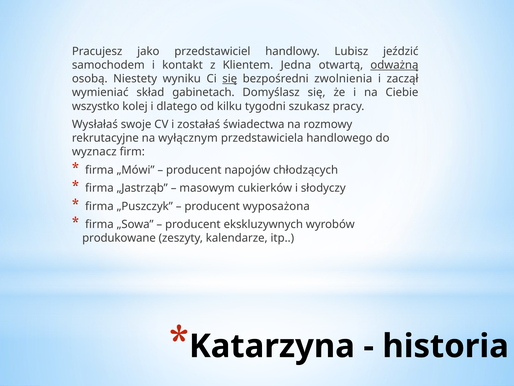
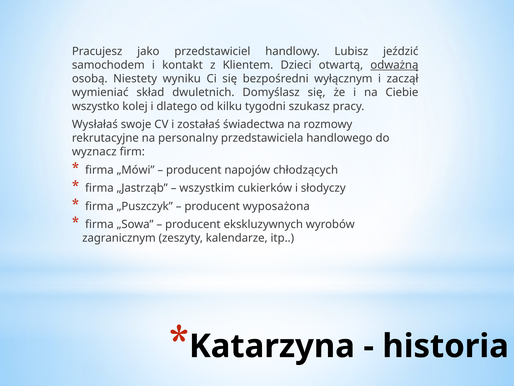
Jedna: Jedna -> Dzieci
się at (230, 79) underline: present -> none
zwolnienia: zwolnienia -> wyłącznym
gabinetach: gabinetach -> dwuletnich
wyłącznym: wyłącznym -> personalny
masowym: masowym -> wszystkim
produkowane: produkowane -> zagranicznym
